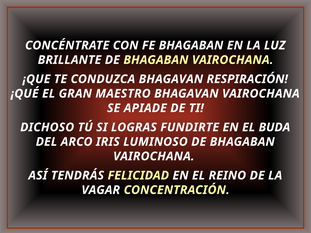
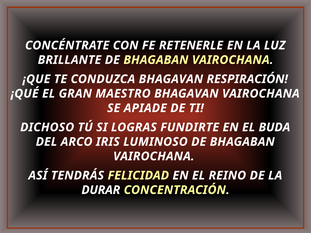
FE BHAGABAN: BHAGABAN -> RETENERLE
VAGAR: VAGAR -> DURAR
